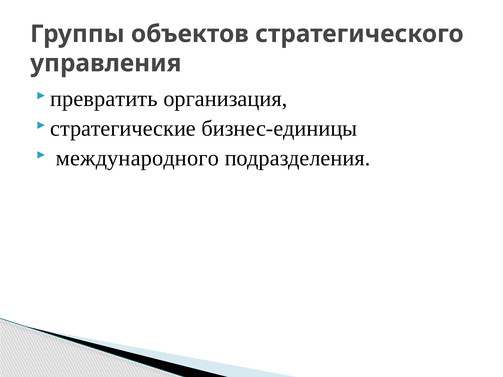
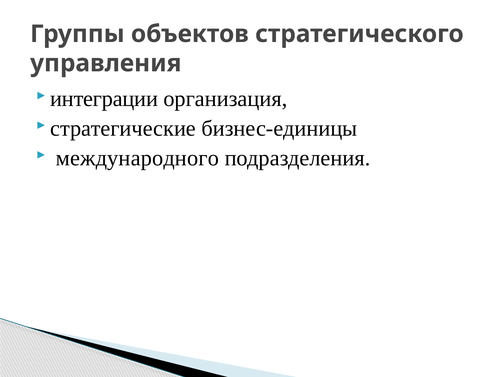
превратить: превратить -> интеграции
